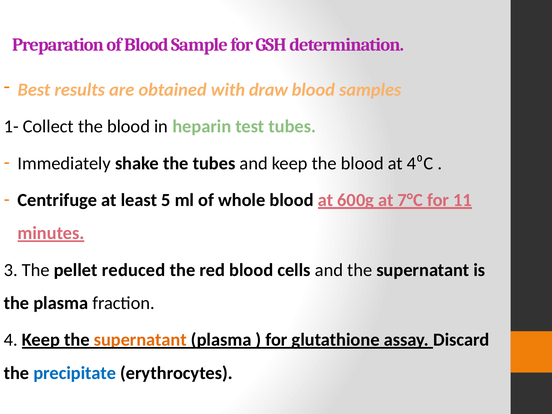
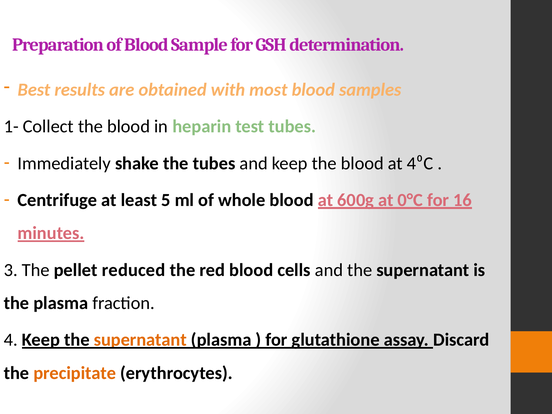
draw: draw -> most
7°C: 7°C -> 0°C
11: 11 -> 16
precipitate colour: blue -> orange
